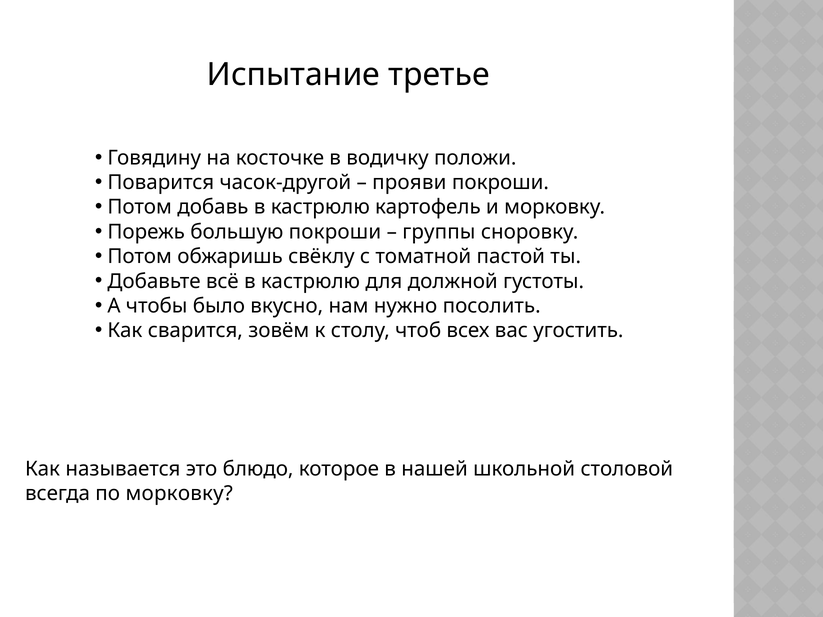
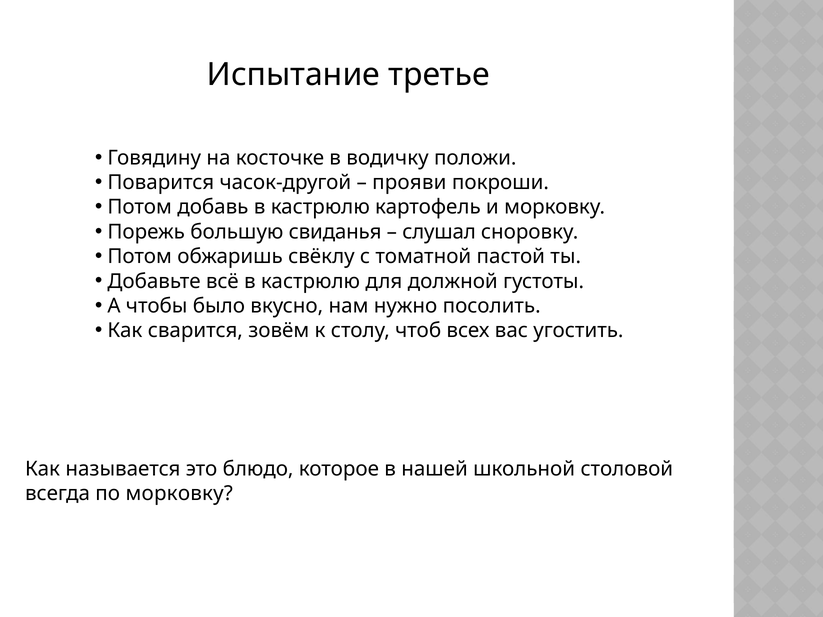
большую покроши: покроши -> свиданья
группы: группы -> слушал
